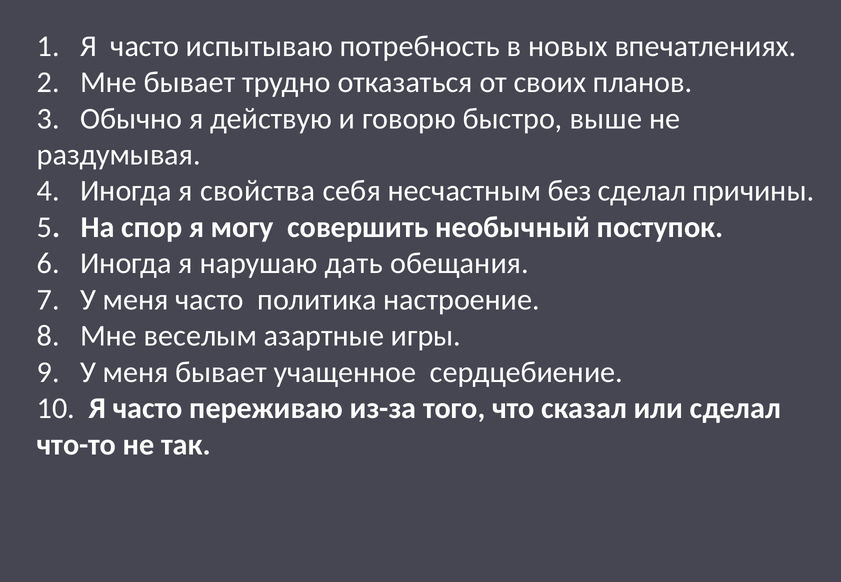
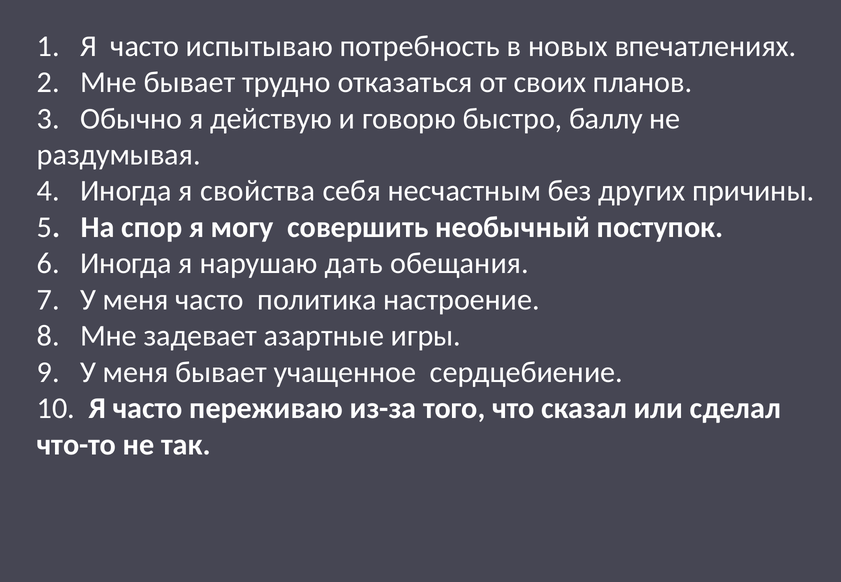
выше: выше -> баллу
без сделал: сделал -> других
веселым: веселым -> задевает
